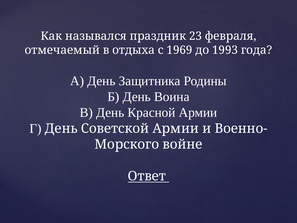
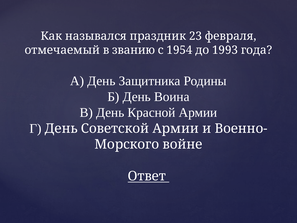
отдыха: отдыха -> званию
1969: 1969 -> 1954
